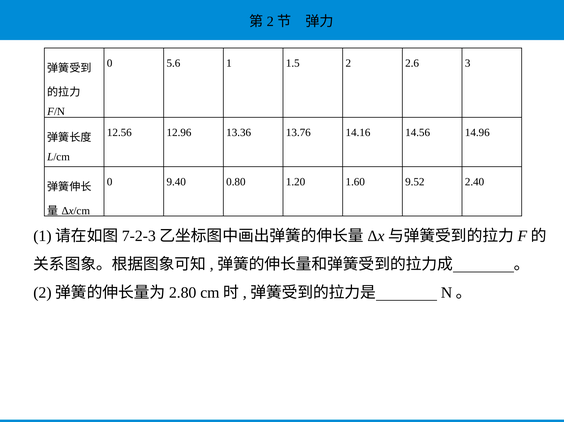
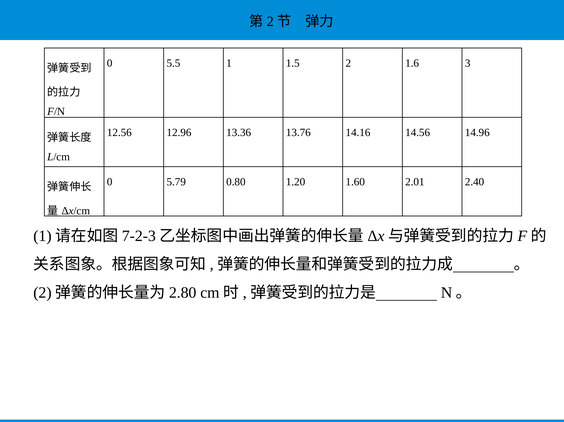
5.6: 5.6 -> 5.5
2.6: 2.6 -> 1.6
9.40: 9.40 -> 5.79
9.52: 9.52 -> 2.01
